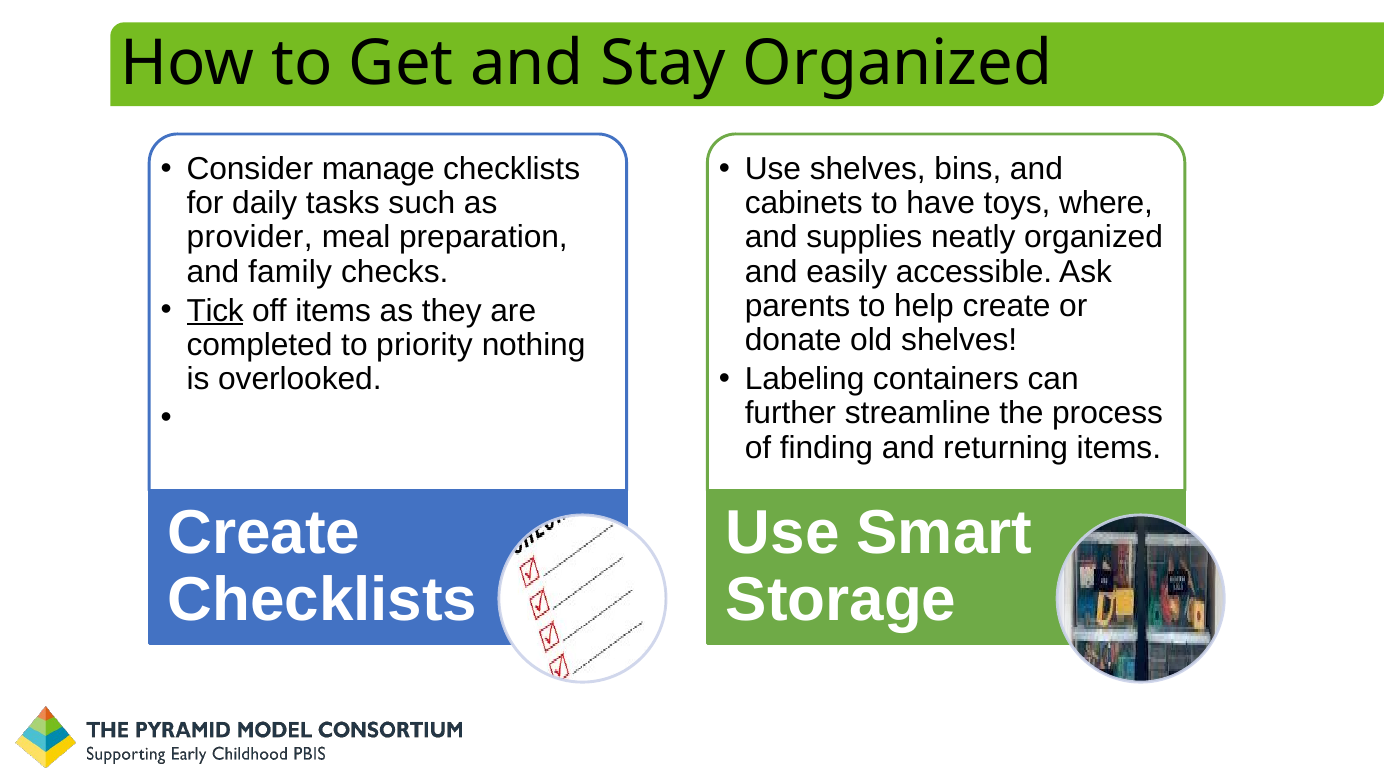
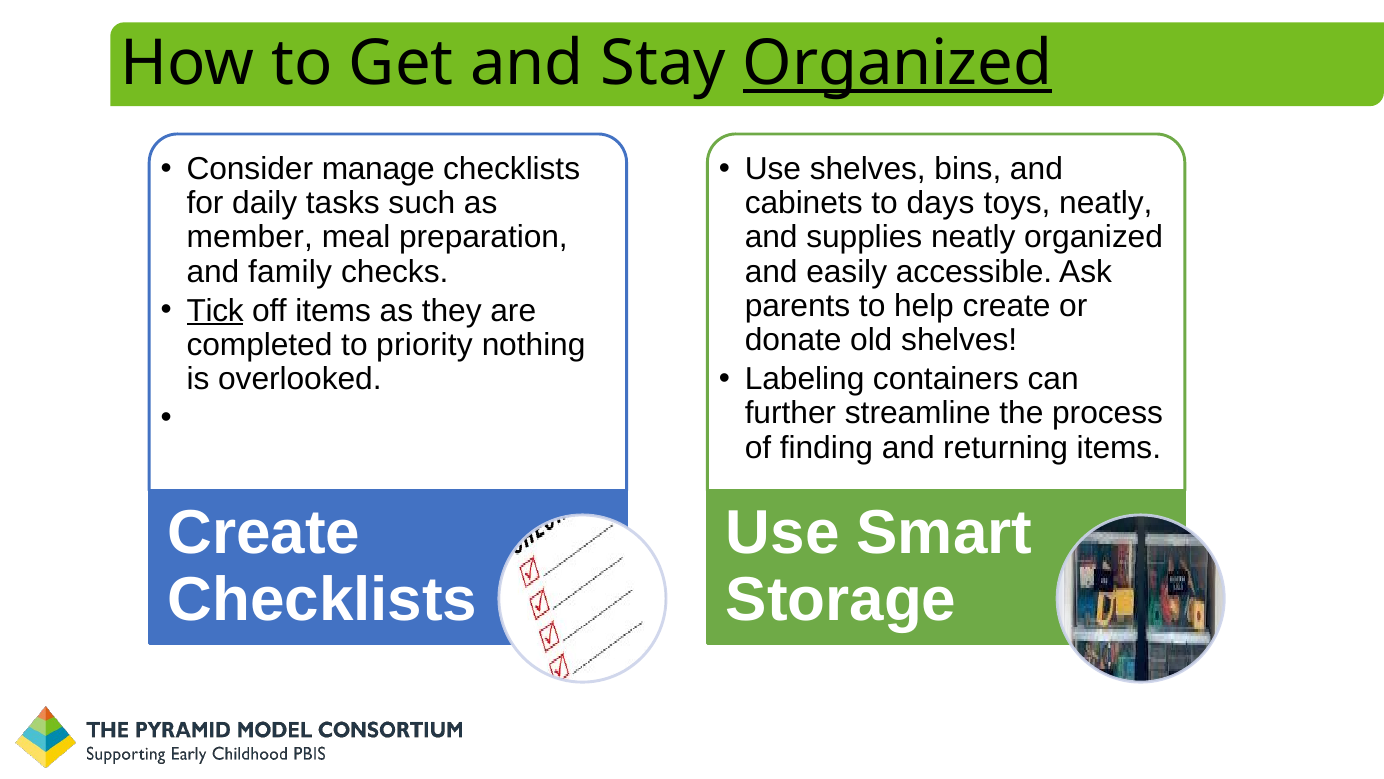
Organized at (897, 64) underline: none -> present
have: have -> days
toys where: where -> neatly
provider: provider -> member
